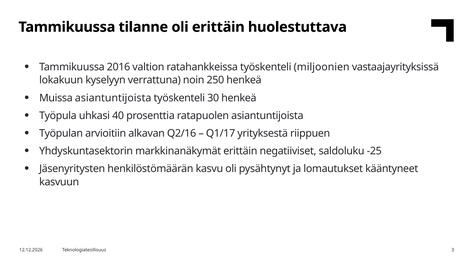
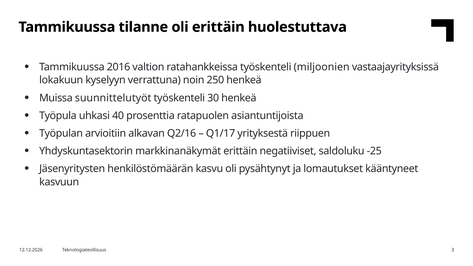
Muissa asiantuntijoista: asiantuntijoista -> suunnittelutyöt
